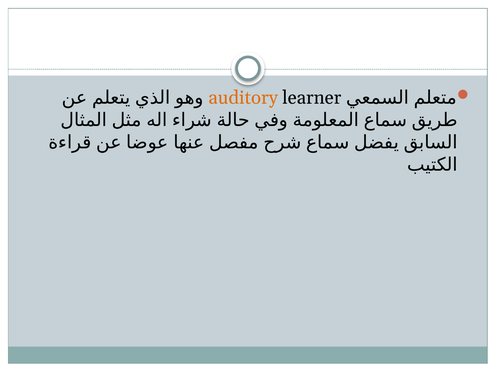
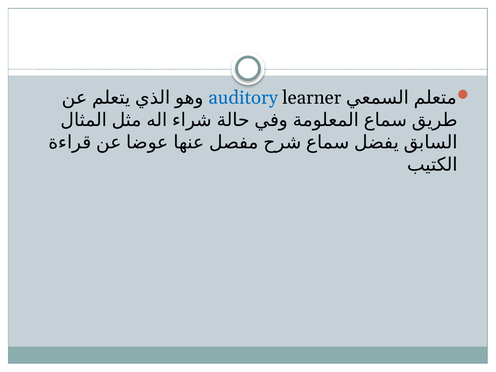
auditory colour: orange -> blue
